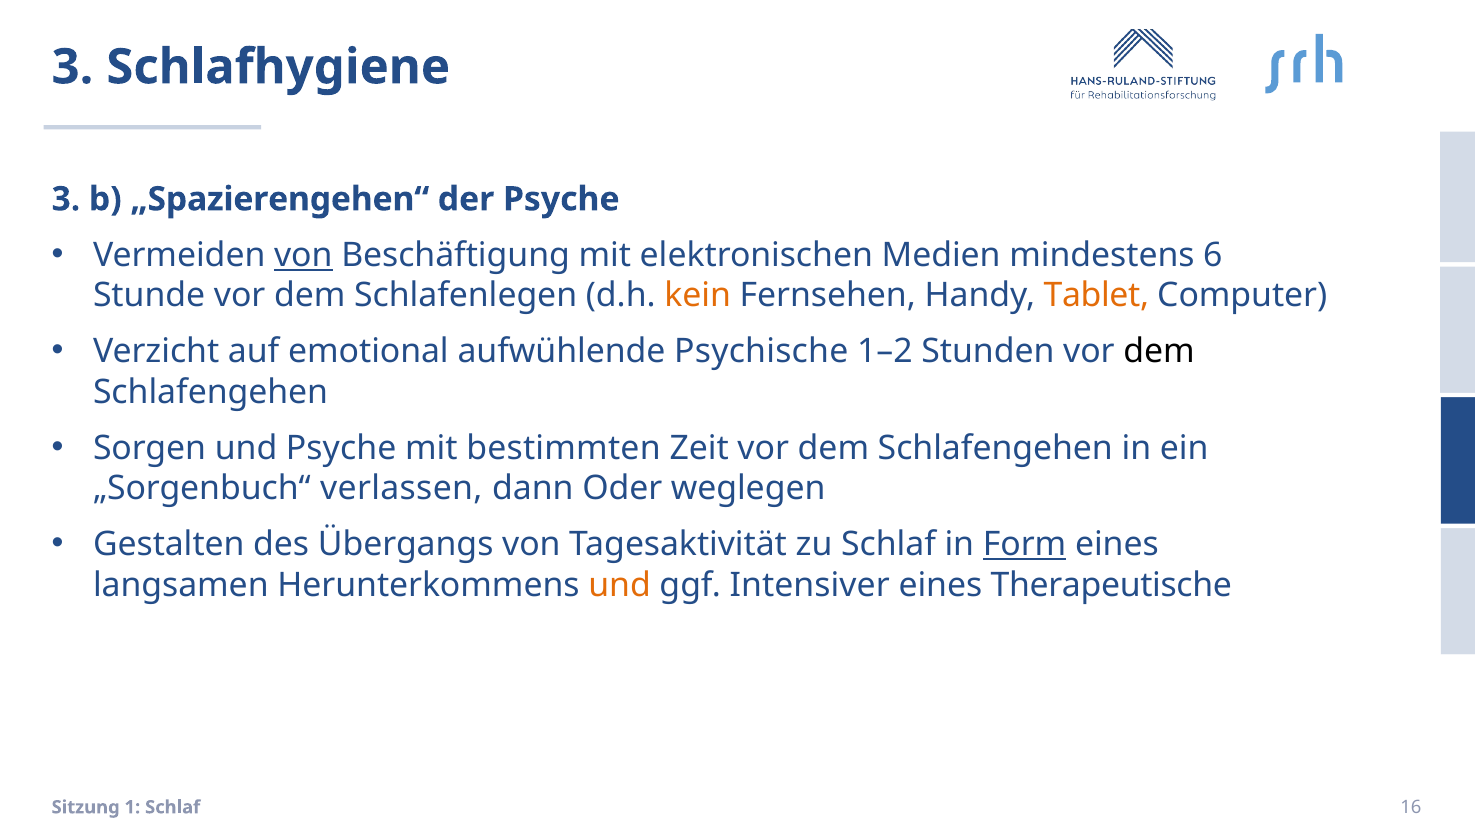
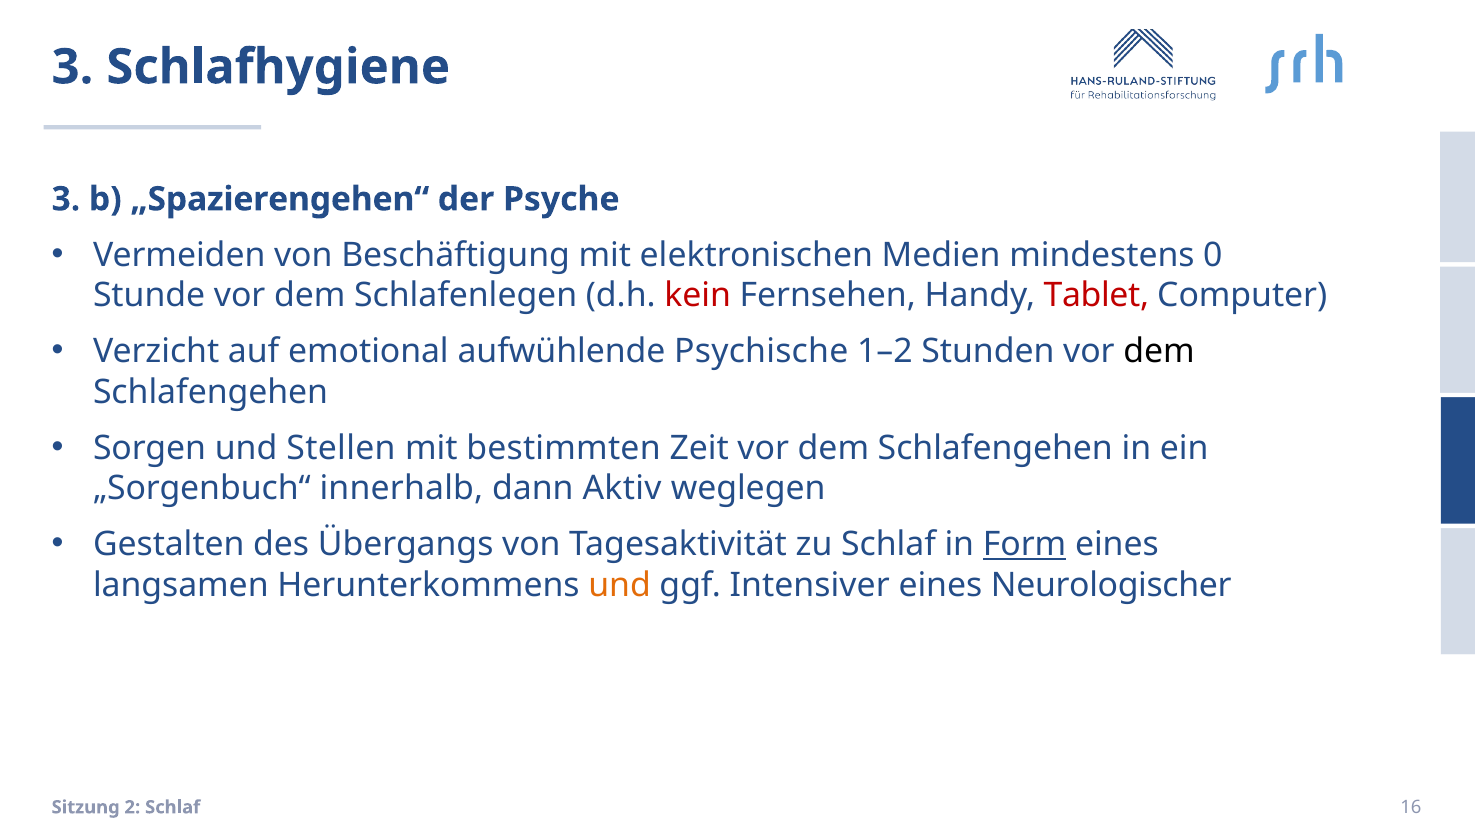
von at (303, 255) underline: present -> none
6: 6 -> 0
kein colour: orange -> red
Tablet colour: orange -> red
und Psyche: Psyche -> Stellen
verlassen: verlassen -> innerhalb
Oder: Oder -> Aktiv
Therapeutische: Therapeutische -> Neurologischer
1: 1 -> 2
